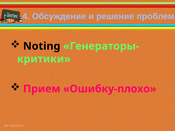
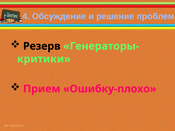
Noting: Noting -> Резерв
